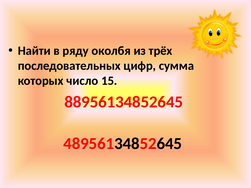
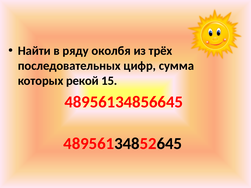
число: число -> рекой
88956134852645: 88956134852645 -> 48956134856645
